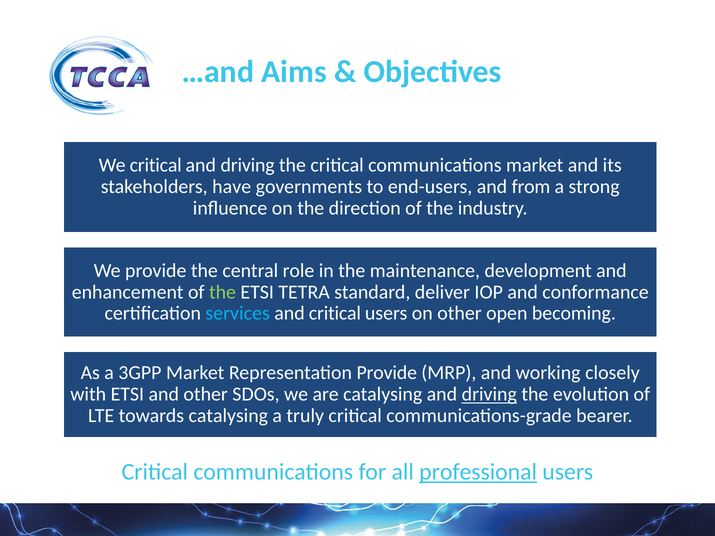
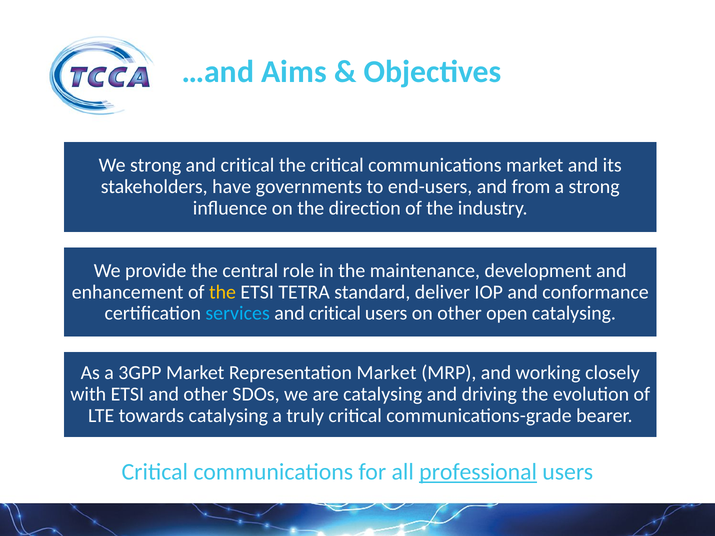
We critical: critical -> strong
driving at (248, 166): driving -> critical
the at (223, 292) colour: light green -> yellow
open becoming: becoming -> catalysing
Representation Provide: Provide -> Market
driving at (489, 395) underline: present -> none
